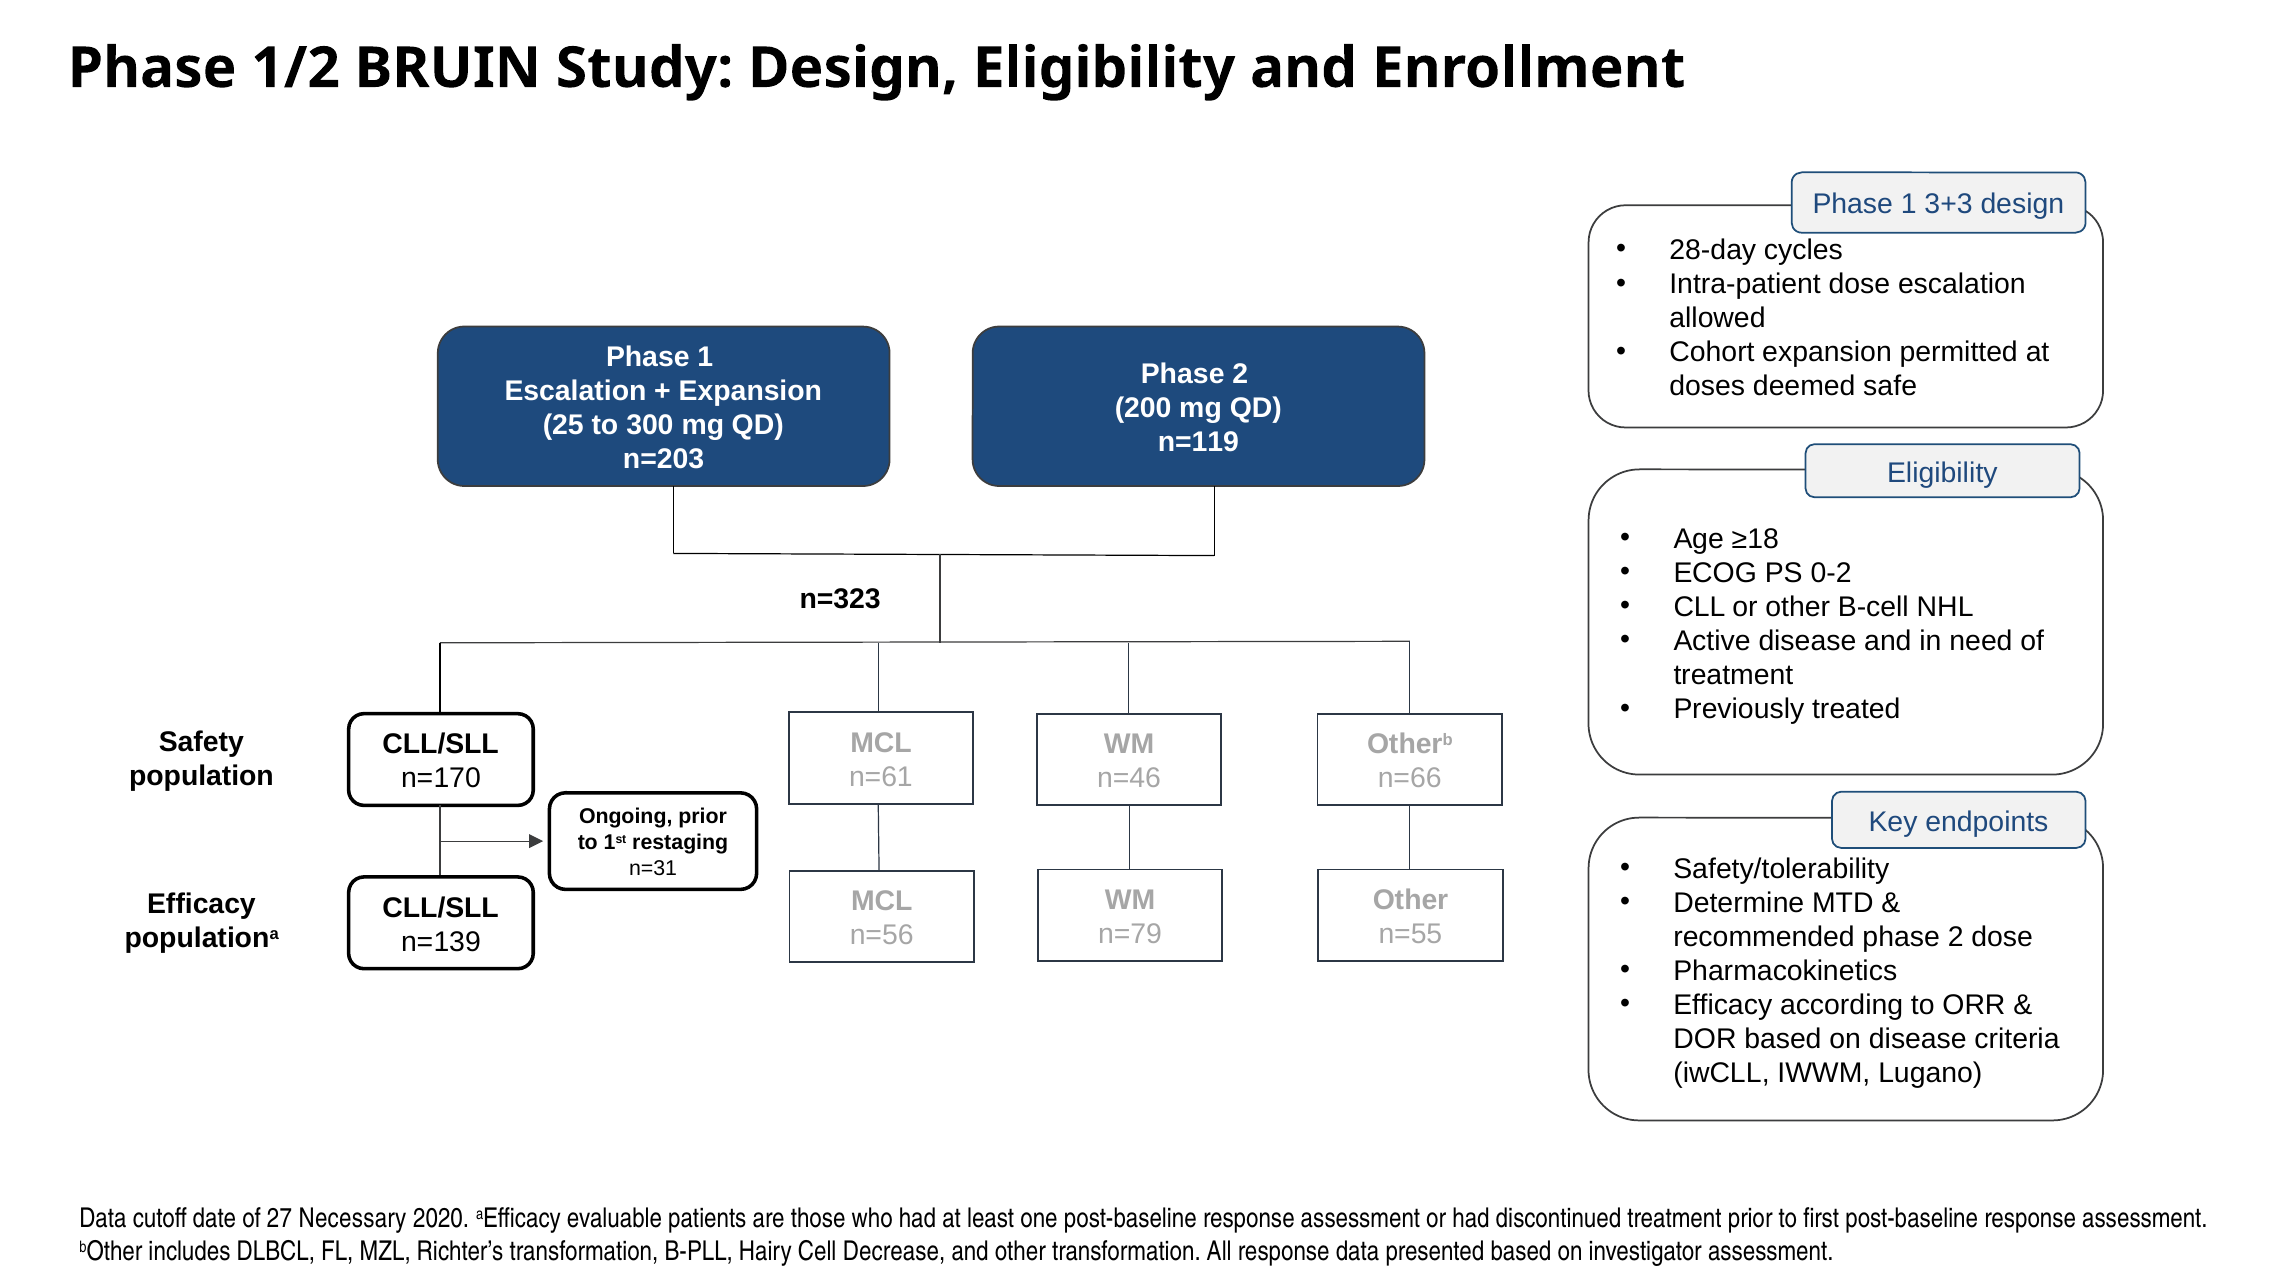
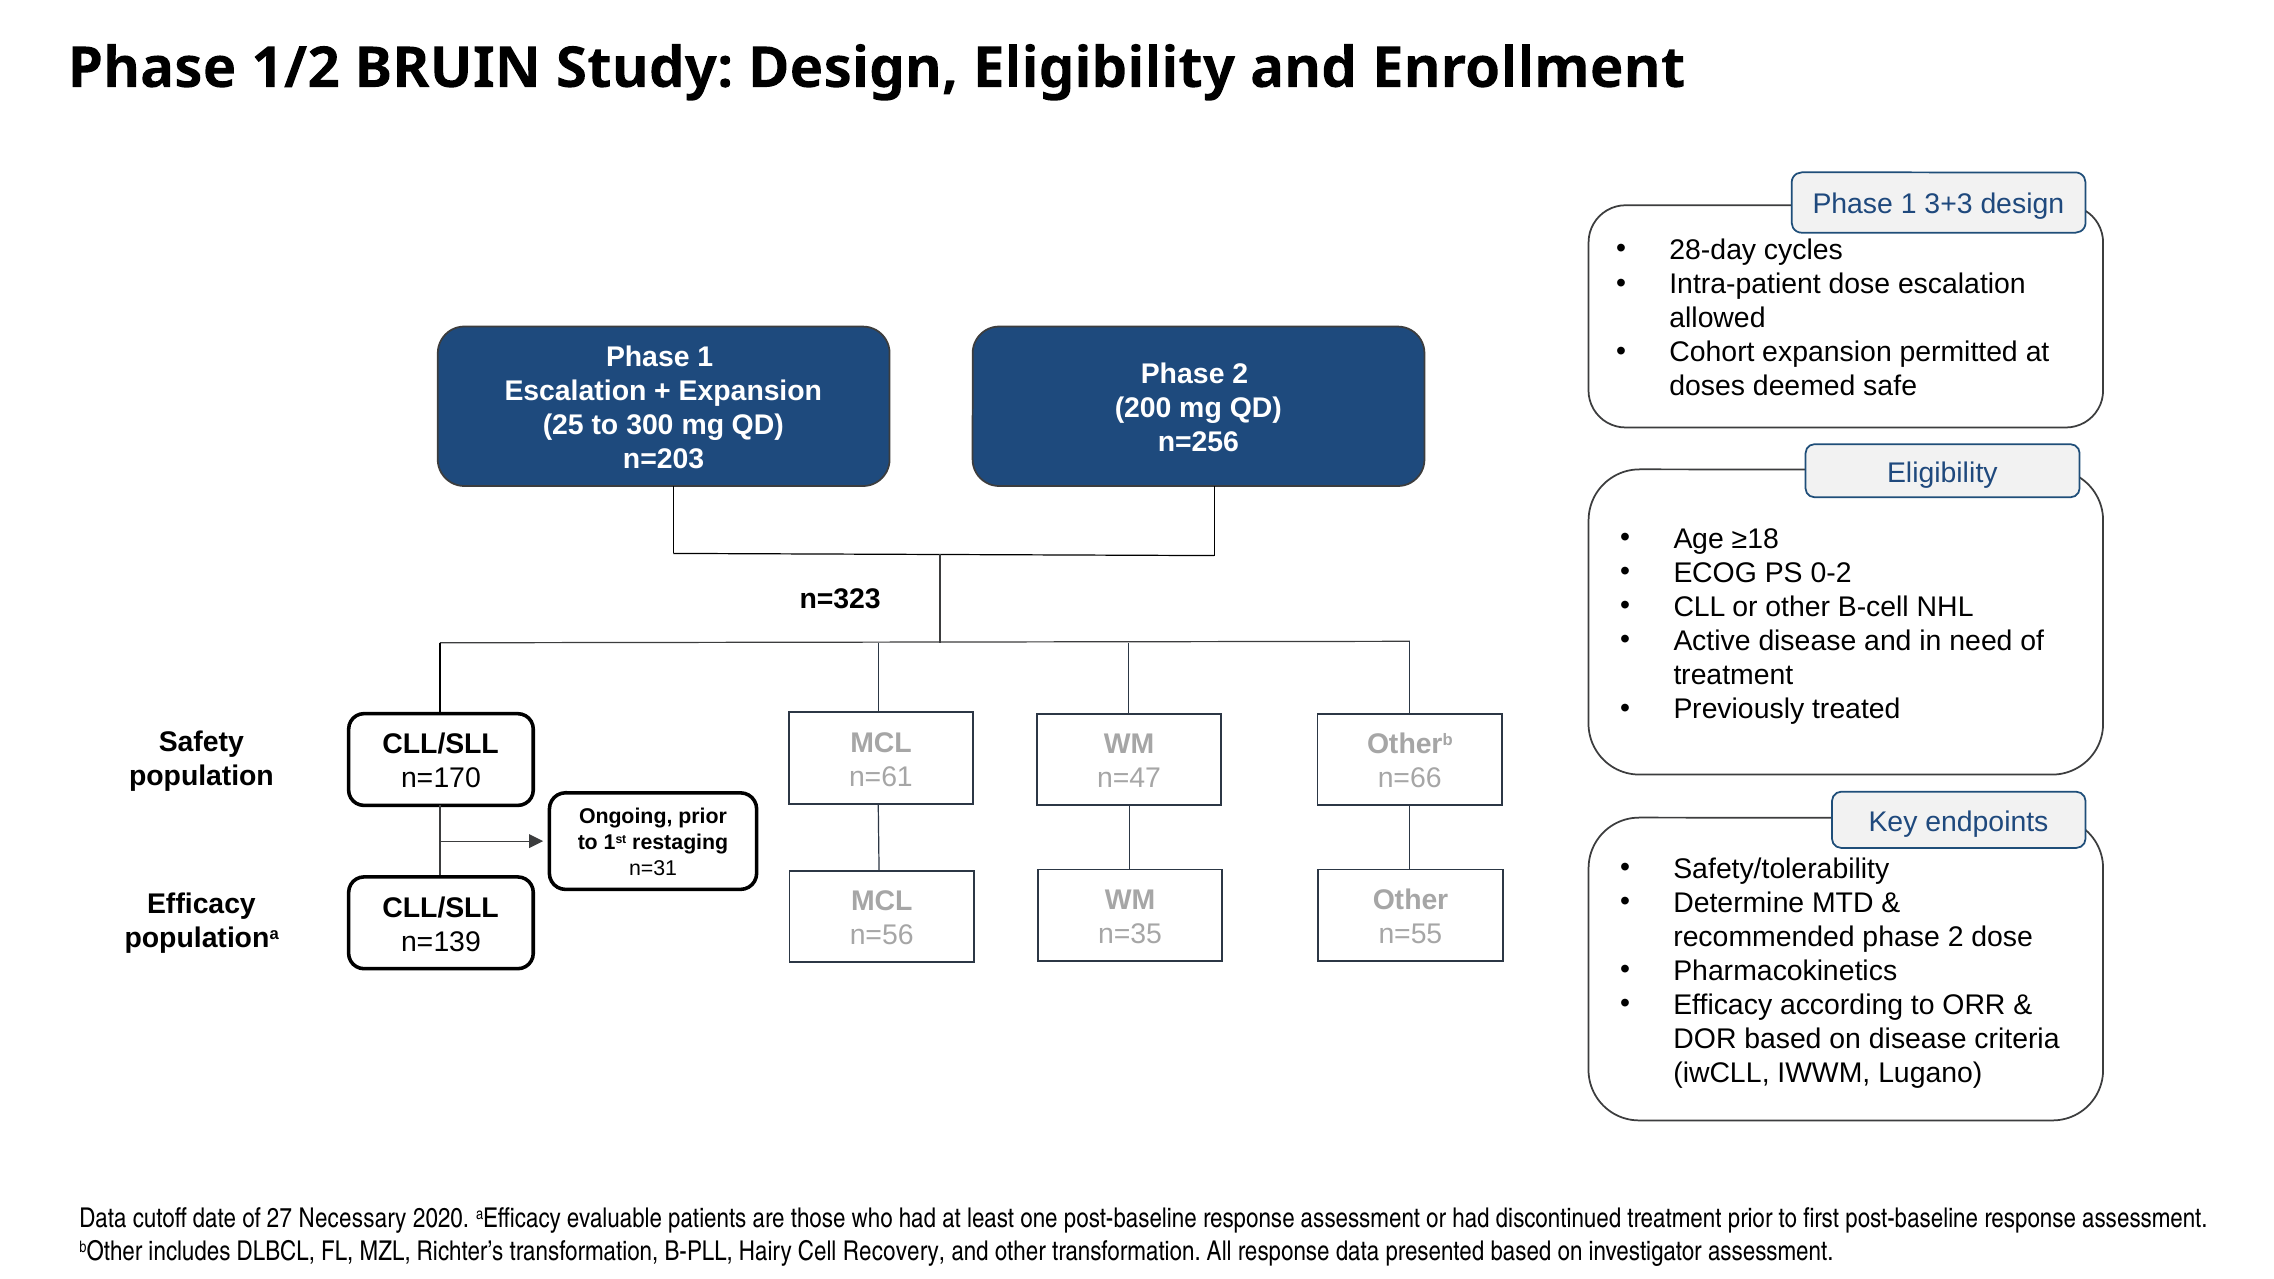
n=119: n=119 -> n=256
n=46: n=46 -> n=47
n=79: n=79 -> n=35
Decrease: Decrease -> Recovery
